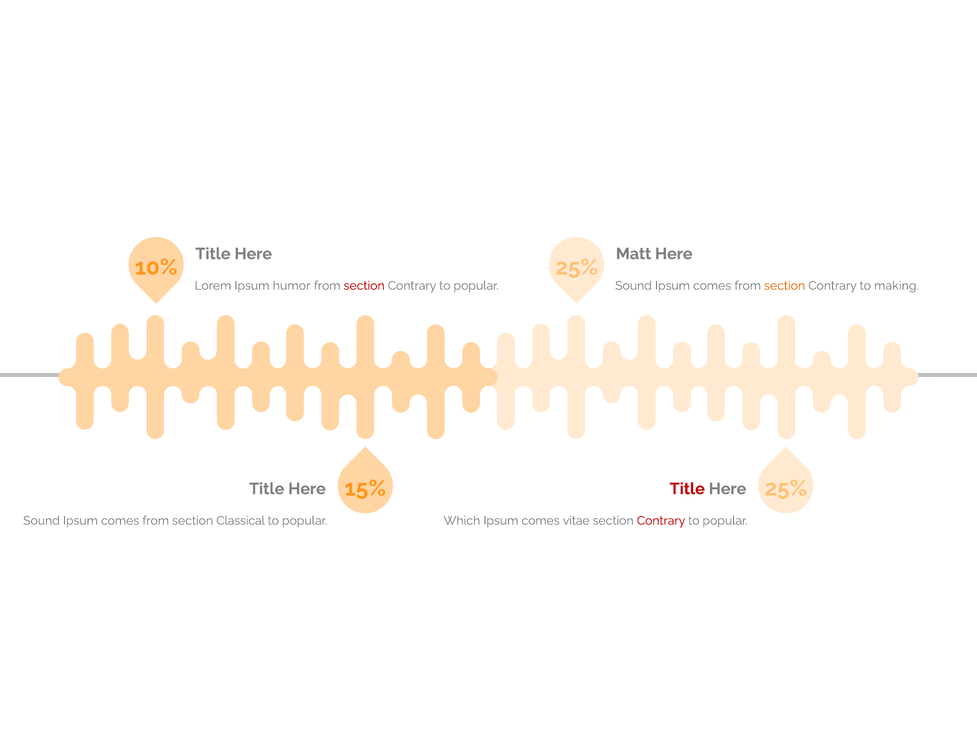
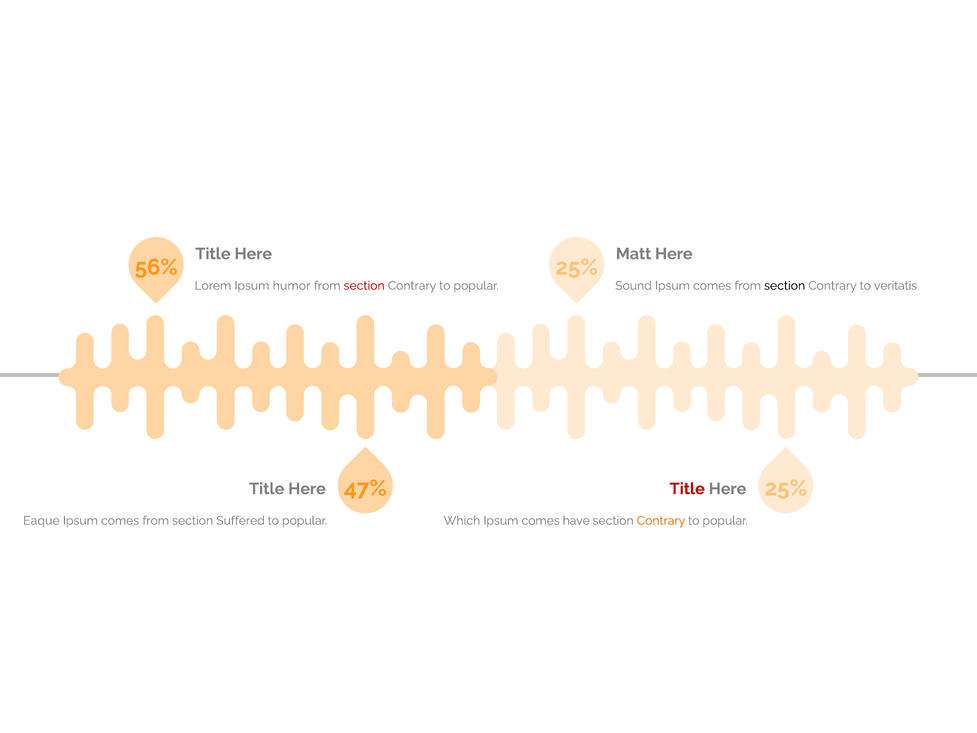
10%: 10% -> 56%
section at (785, 286) colour: orange -> black
making: making -> veritatis
15%: 15% -> 47%
Sound at (41, 520): Sound -> Eaque
Classical: Classical -> Suffered
vitae: vitae -> have
Contrary at (661, 520) colour: red -> orange
